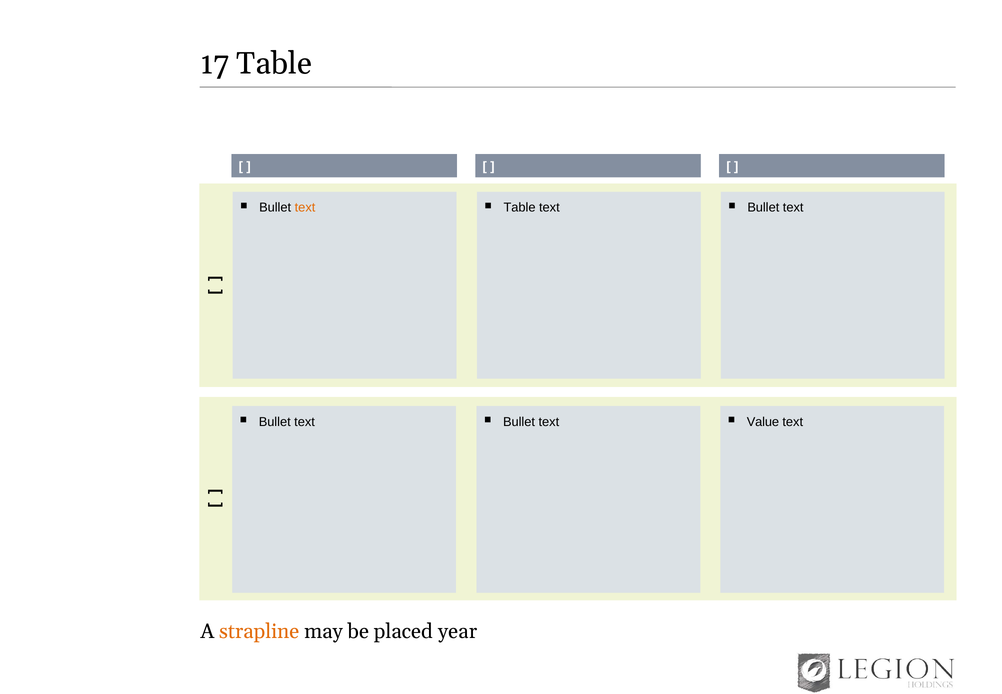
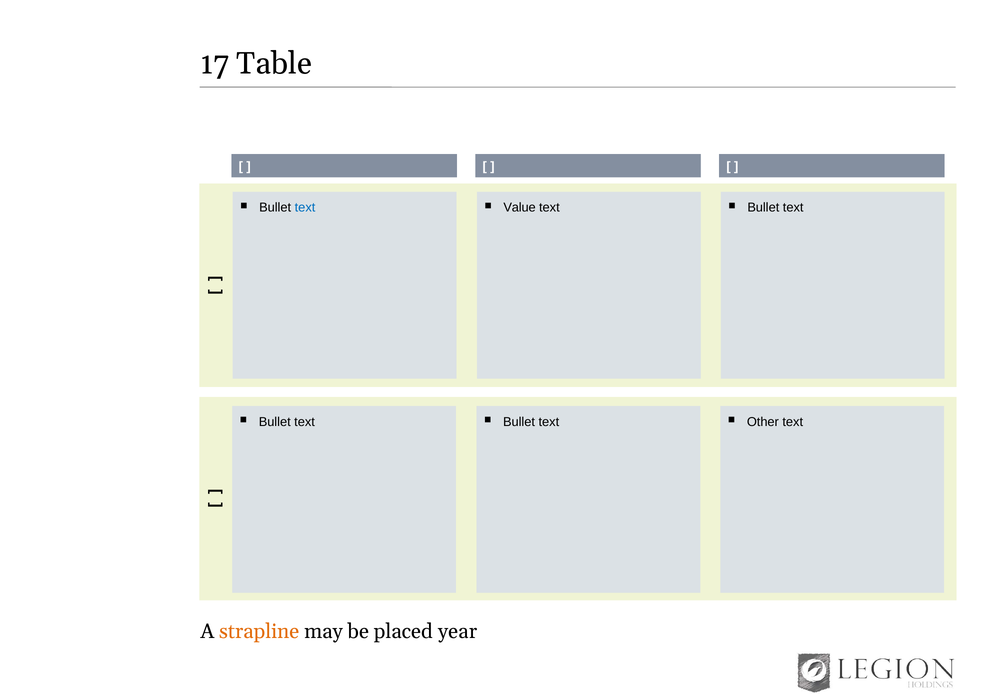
text at (305, 208) colour: orange -> blue
Table at (520, 208): Table -> Value
Value: Value -> Other
